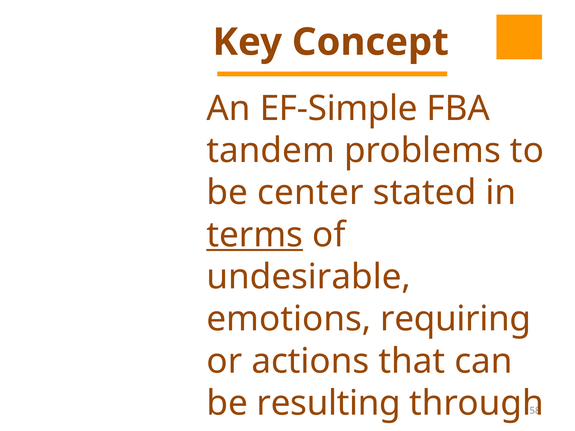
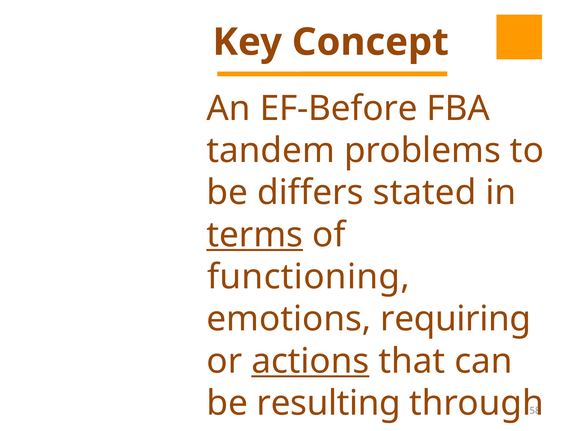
EF-Simple: EF-Simple -> EF-Before
center: center -> differs
undesirable: undesirable -> functioning
actions underline: none -> present
